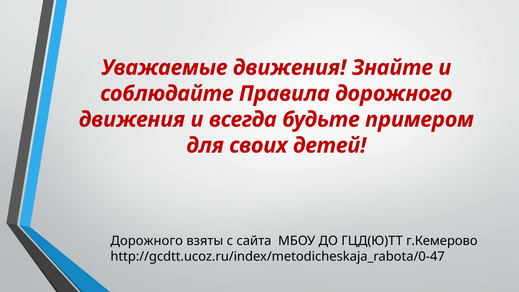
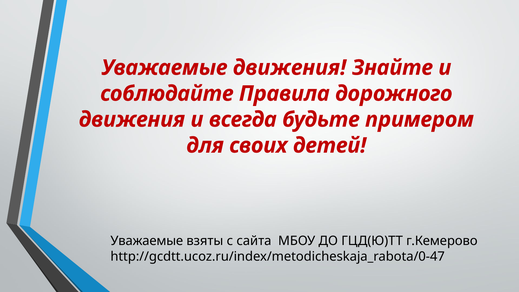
Дорожного at (147, 241): Дорожного -> Уважаемые
